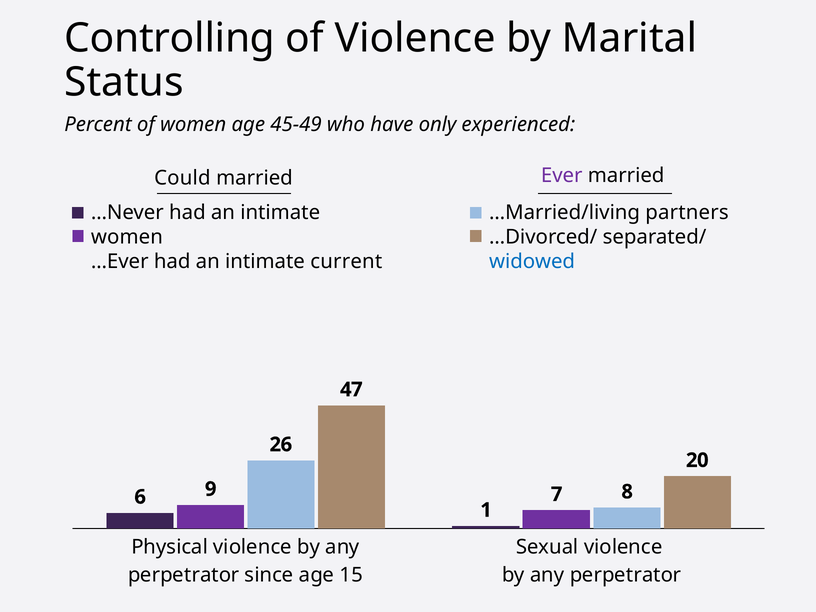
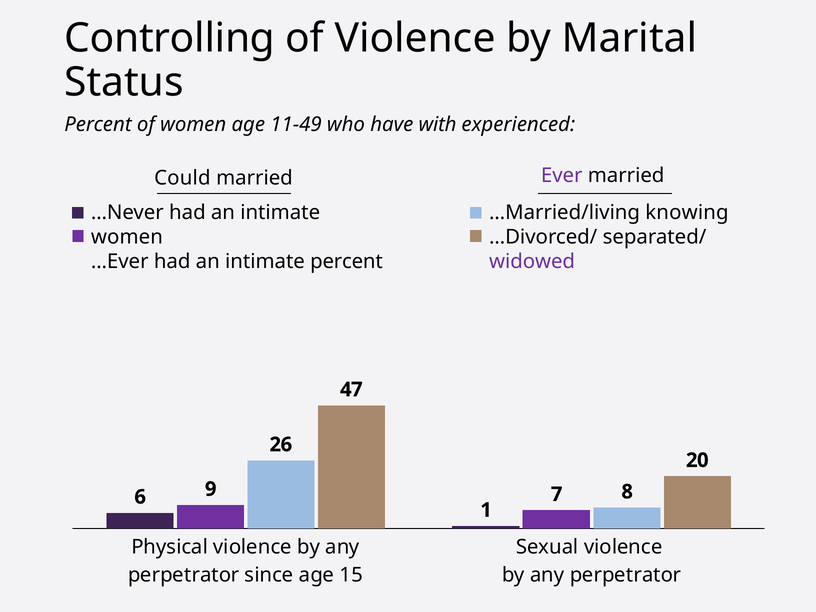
45-49: 45-49 -> 11-49
only: only -> with
partners: partners -> knowing
widowed colour: blue -> purple
intimate current: current -> percent
